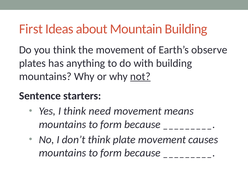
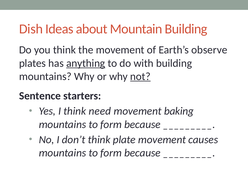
First: First -> Dish
anything underline: none -> present
means: means -> baking
